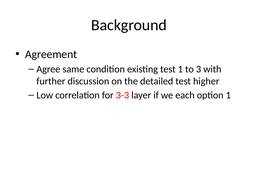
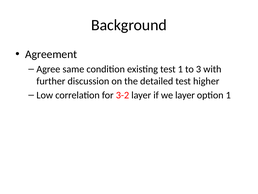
3-3: 3-3 -> 3-2
we each: each -> layer
